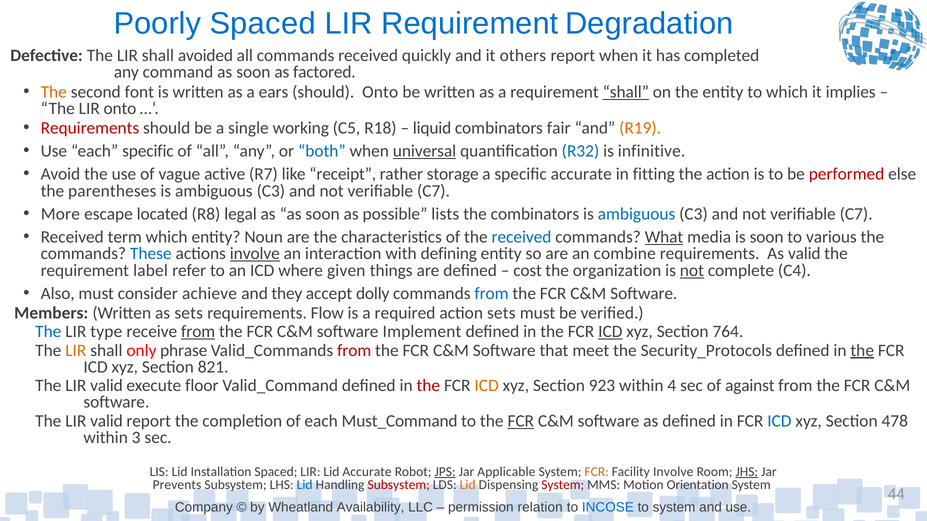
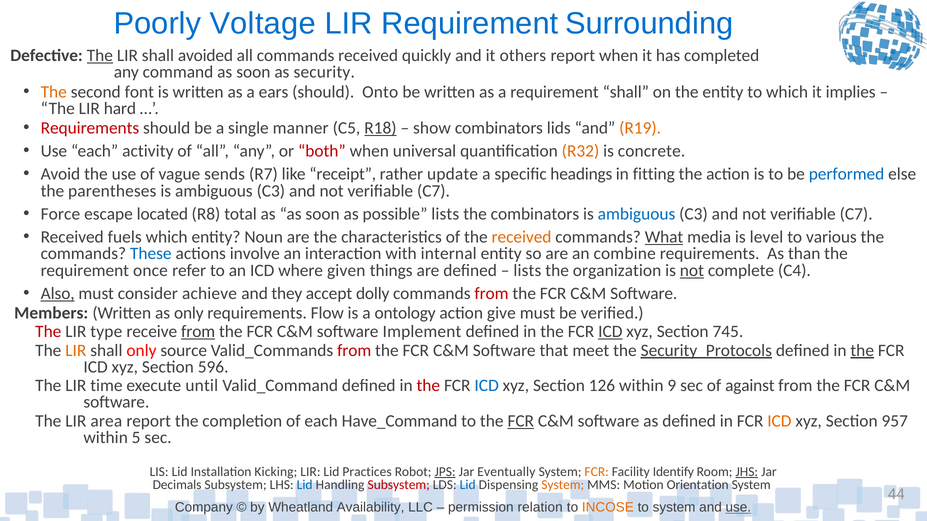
Poorly Spaced: Spaced -> Voltage
Degradation: Degradation -> Surrounding
The at (100, 56) underline: none -> present
factored: factored -> security
shall at (626, 92) underline: present -> none
LIR onto: onto -> hard
working: working -> manner
R18 underline: none -> present
liquid: liquid -> show
fair: fair -> lids
each specific: specific -> activity
both colour: blue -> red
universal underline: present -> none
R32 colour: blue -> orange
infinitive: infinitive -> concrete
active: active -> sends
storage: storage -> update
specific accurate: accurate -> headings
performed colour: red -> blue
More: More -> Force
legal: legal -> total
term: term -> fuels
received at (522, 237) colour: blue -> orange
is soon: soon -> level
involve at (255, 254) underline: present -> none
defining: defining -> internal
As valid: valid -> than
label: label -> once
cost at (528, 270): cost -> lists
Also underline: none -> present
from at (491, 294) colour: blue -> red
as sets: sets -> only
required: required -> ontology
action sets: sets -> give
The at (48, 332) colour: blue -> red
764: 764 -> 745
phrase: phrase -> source
Security_Protocols underline: none -> present
821: 821 -> 596
valid at (106, 386): valid -> time
floor: floor -> until
ICD at (487, 386) colour: orange -> blue
923: 923 -> 126
4: 4 -> 9
valid at (106, 421): valid -> area
Must_Command: Must_Command -> Have_Command
ICD at (779, 421) colour: blue -> orange
478: 478 -> 957
3: 3 -> 5
Installation Spaced: Spaced -> Kicking
Lid Accurate: Accurate -> Practices
Applicable: Applicable -> Eventually
Facility Involve: Involve -> Identify
Prevents: Prevents -> Decimals
Lid at (468, 485) colour: orange -> blue
System at (563, 485) colour: red -> orange
INCOSE colour: blue -> orange
use at (738, 508) underline: none -> present
